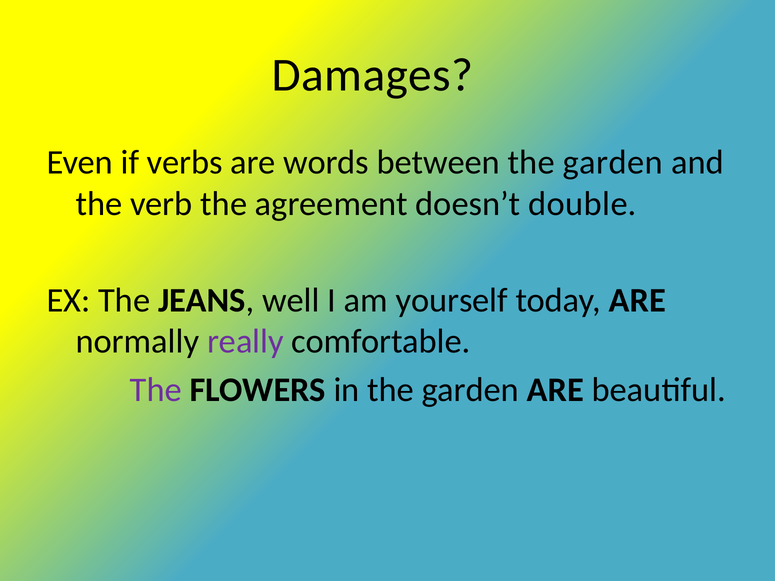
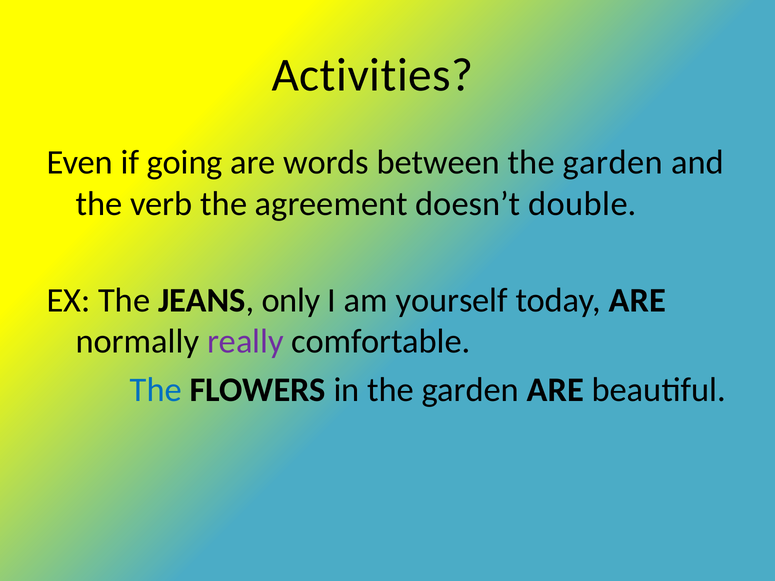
Damages: Damages -> Activities
verbs: verbs -> going
well: well -> only
The at (156, 390) colour: purple -> blue
